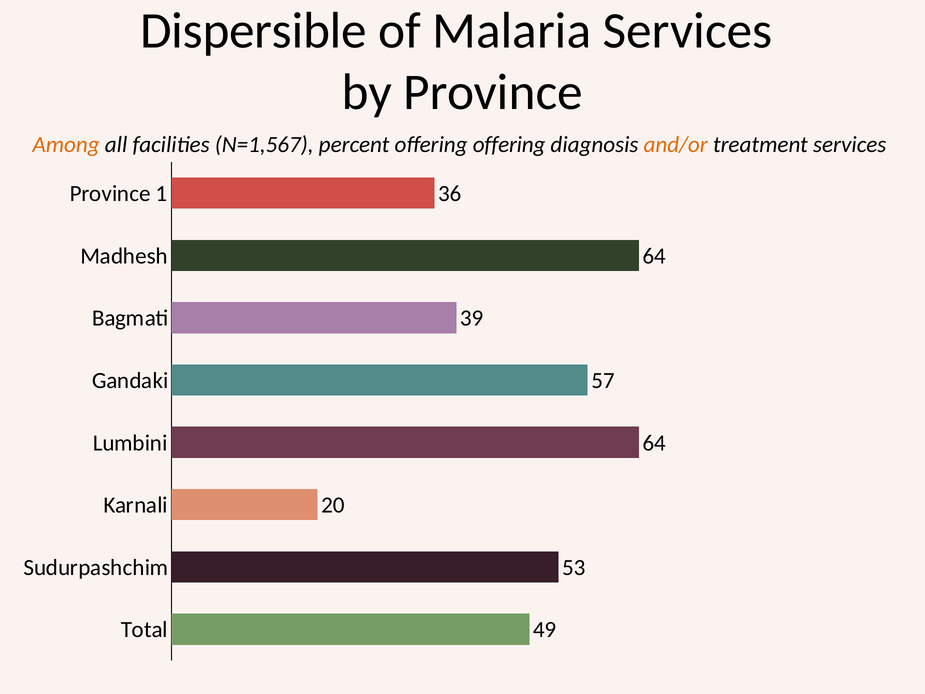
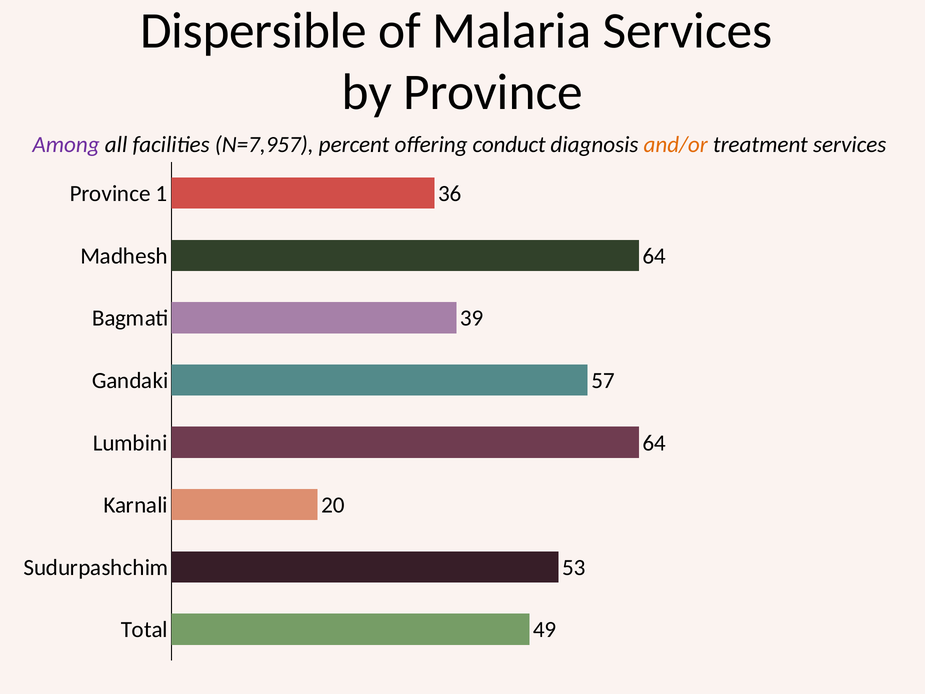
Among colour: orange -> purple
N=1,567: N=1,567 -> N=7,957
offering offering: offering -> conduct
